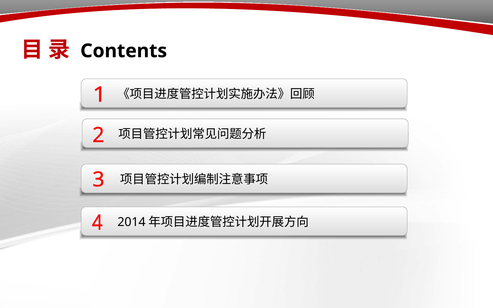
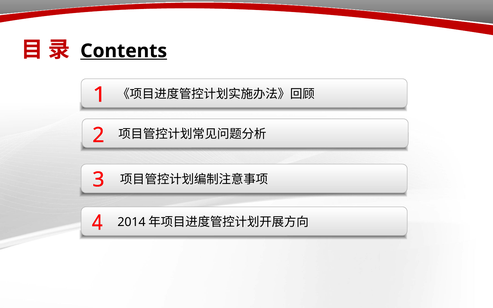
Contents underline: none -> present
